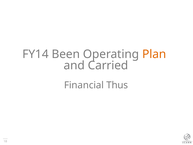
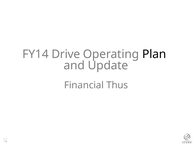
Been: Been -> Drive
Plan colour: orange -> black
Carried: Carried -> Update
